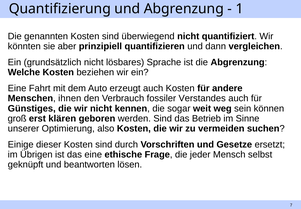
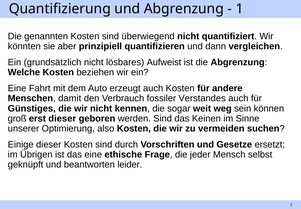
Sprache: Sprache -> Aufweist
ihnen: ihnen -> damit
erst klären: klären -> dieser
Betrieb: Betrieb -> Keinen
lösen: lösen -> leider
